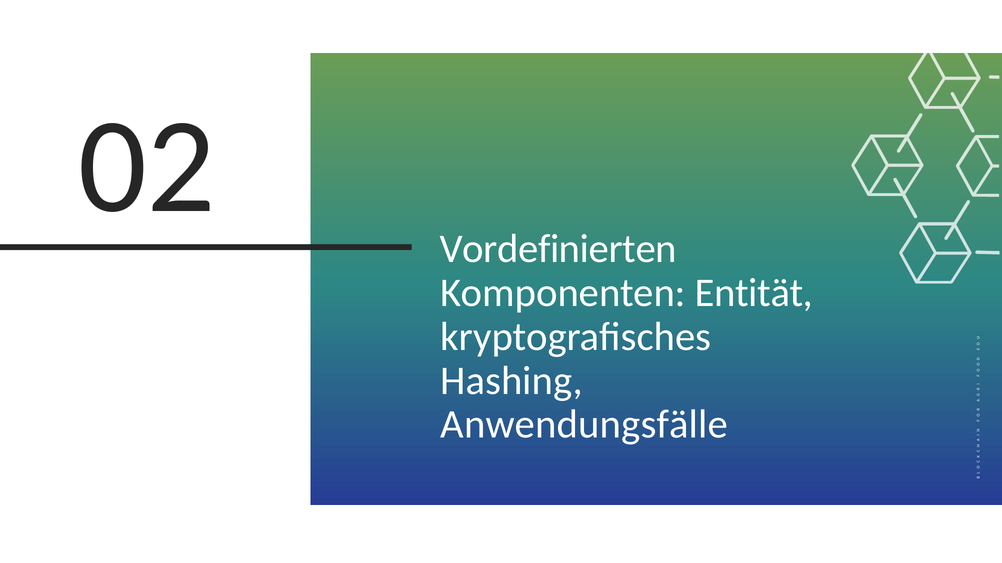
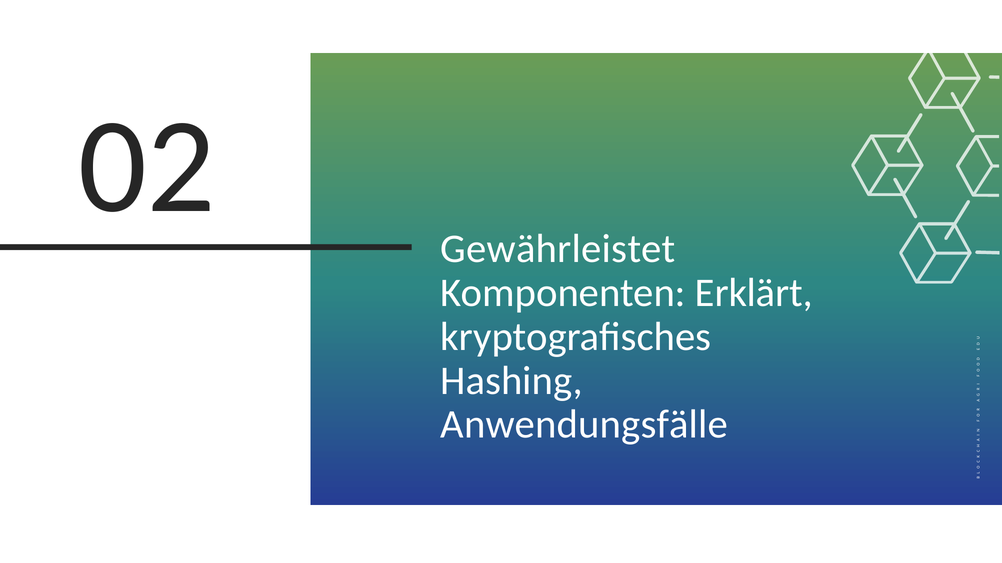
Vordefinierten: Vordefinierten -> Gewährleistet
Entität: Entität -> Erklärt
